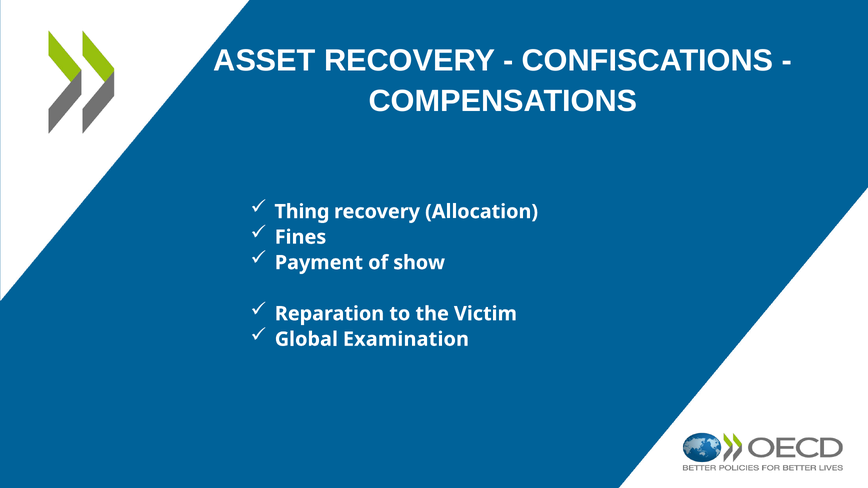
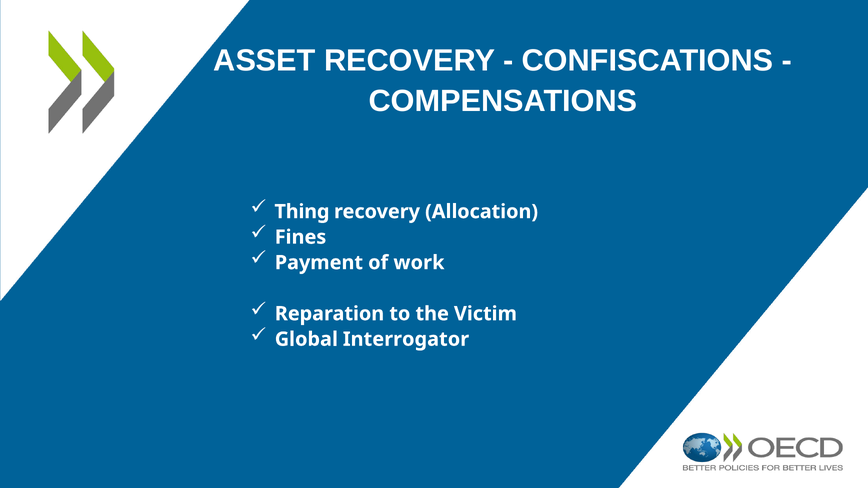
show: show -> work
Examination: Examination -> Interrogator
